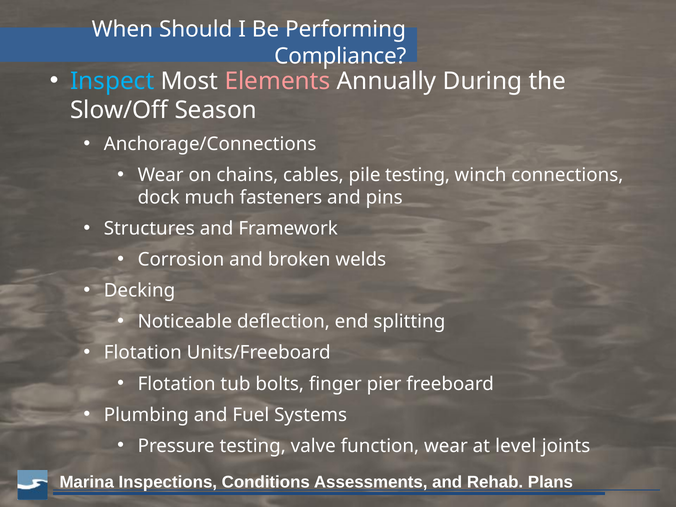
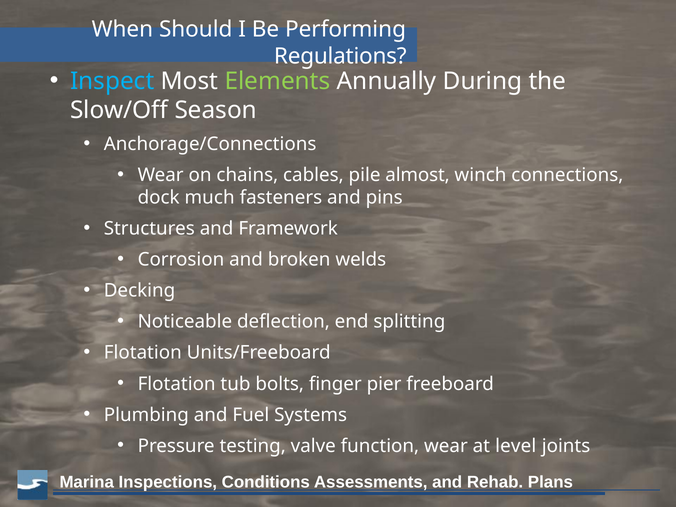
Compliance: Compliance -> Regulations
Elements colour: pink -> light green
pile testing: testing -> almost
